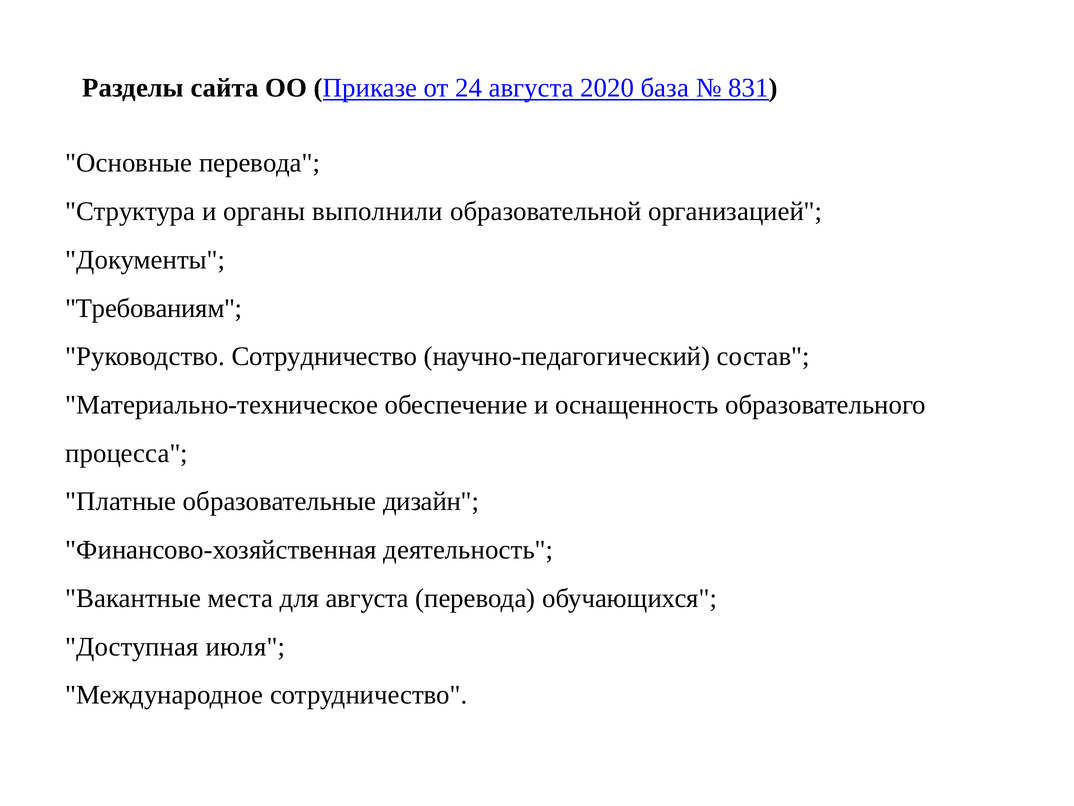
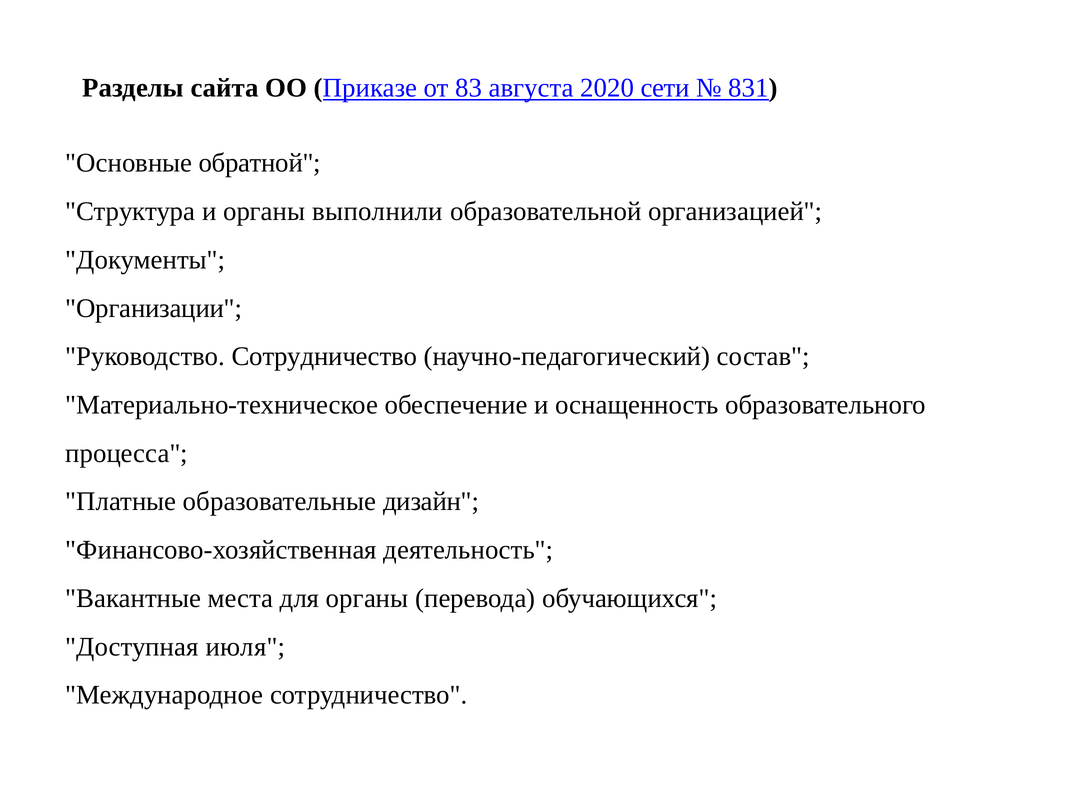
24: 24 -> 83
база: база -> сети
Основные перевода: перевода -> обратной
Требованиям: Требованиям -> Организации
для августа: августа -> органы
